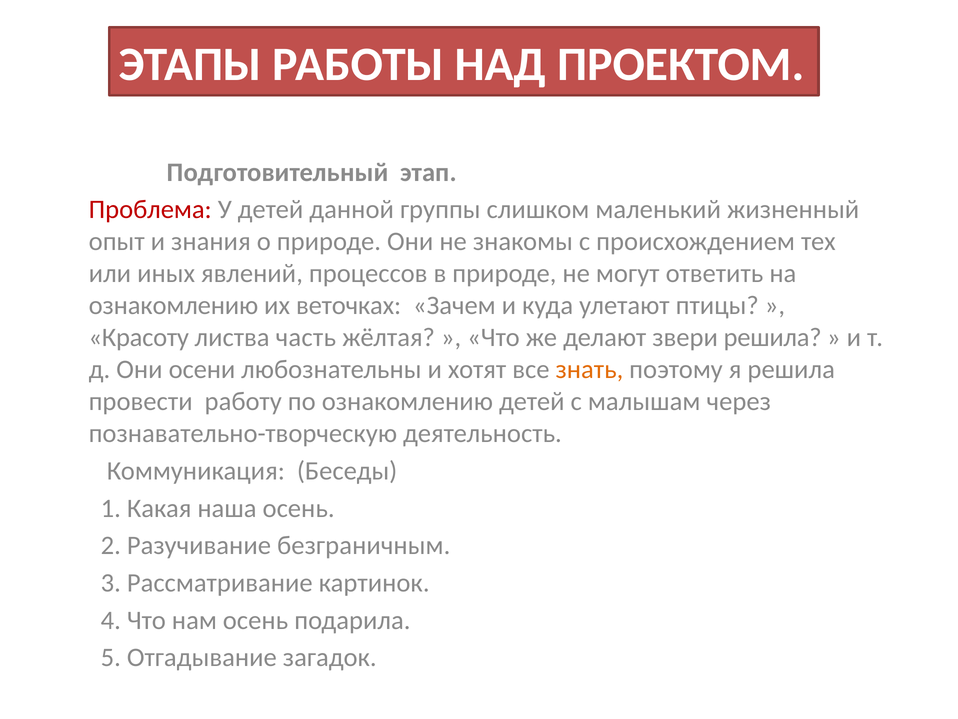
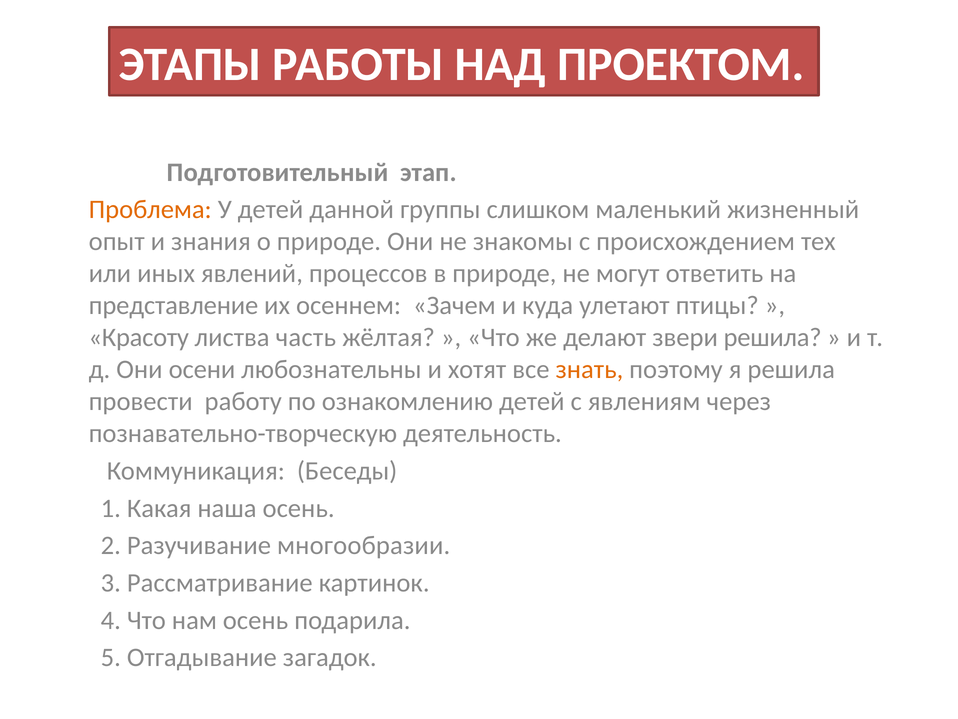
Проблема colour: red -> orange
ознакомлению at (173, 305): ознакомлению -> представление
веточках: веточках -> осеннем
малышам: малышам -> явлениям
безграничным: безграничным -> многообразии
